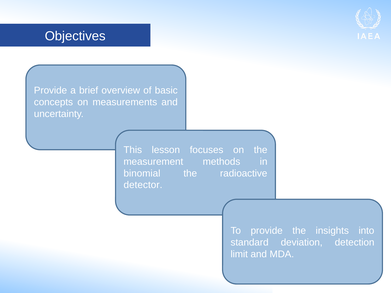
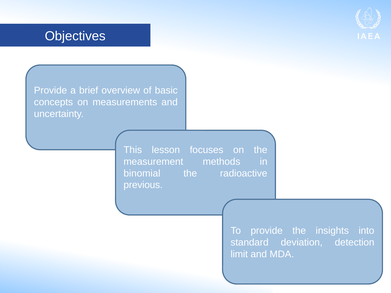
detector: detector -> previous
